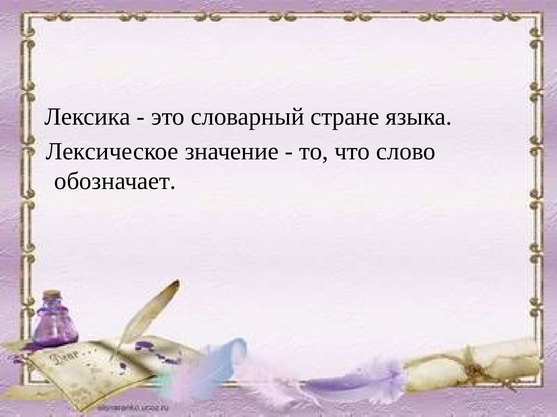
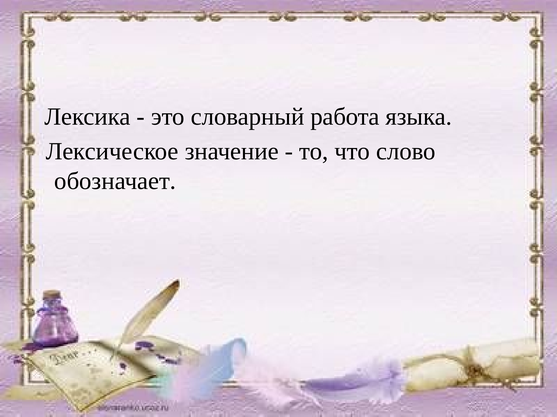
стране: стране -> работа
